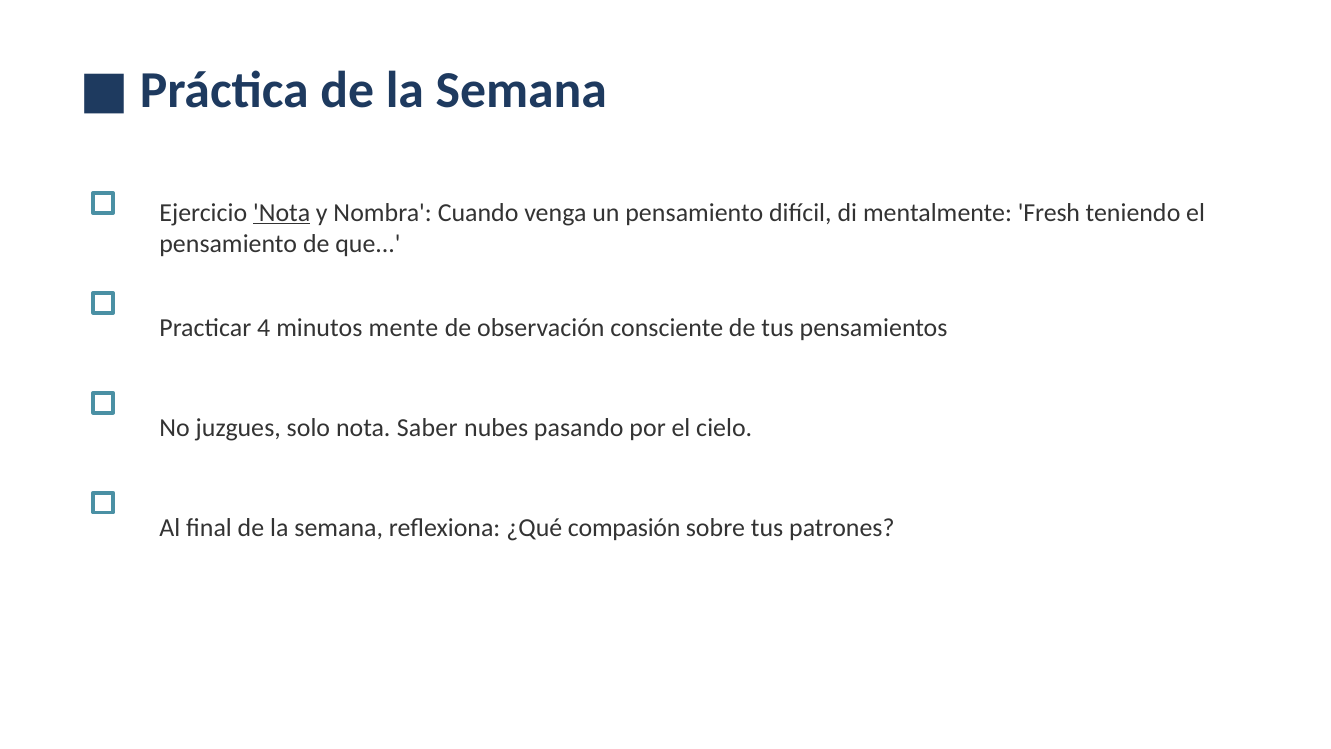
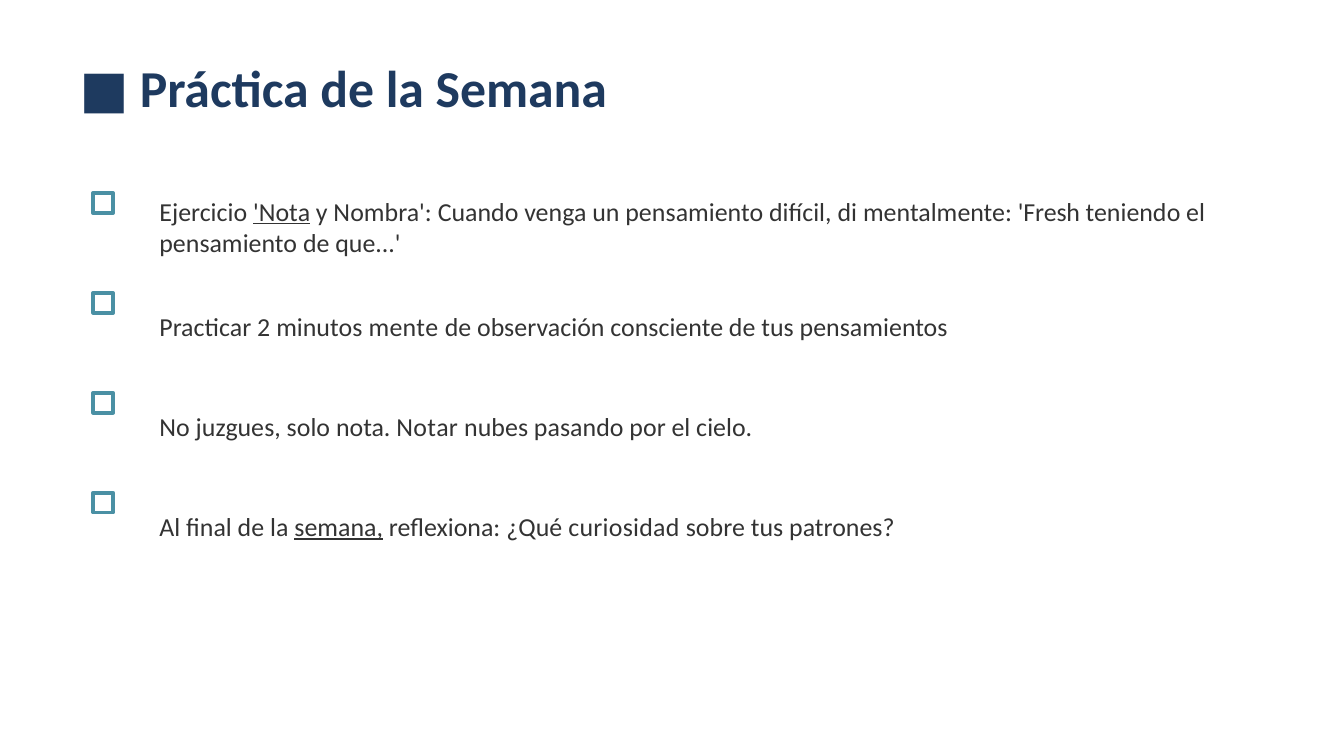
4: 4 -> 2
Saber: Saber -> Notar
semana at (339, 527) underline: none -> present
compasión: compasión -> curiosidad
